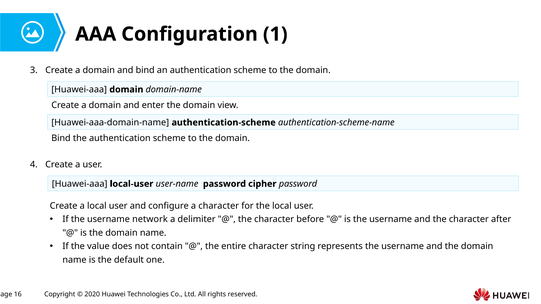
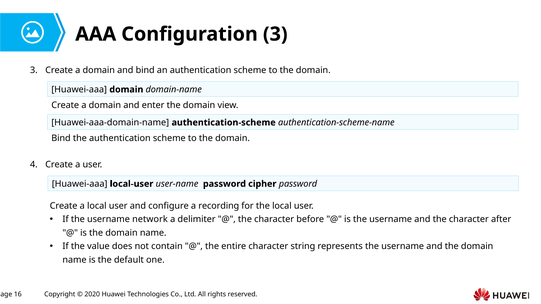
Configuration 1: 1 -> 3
a character: character -> recording
